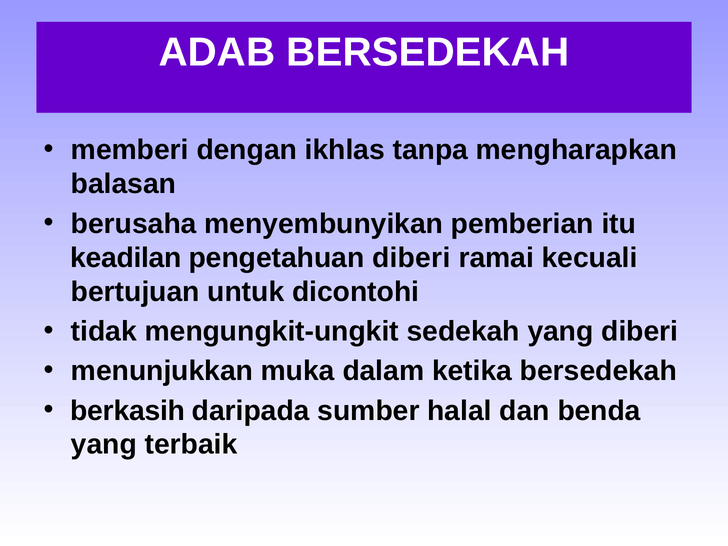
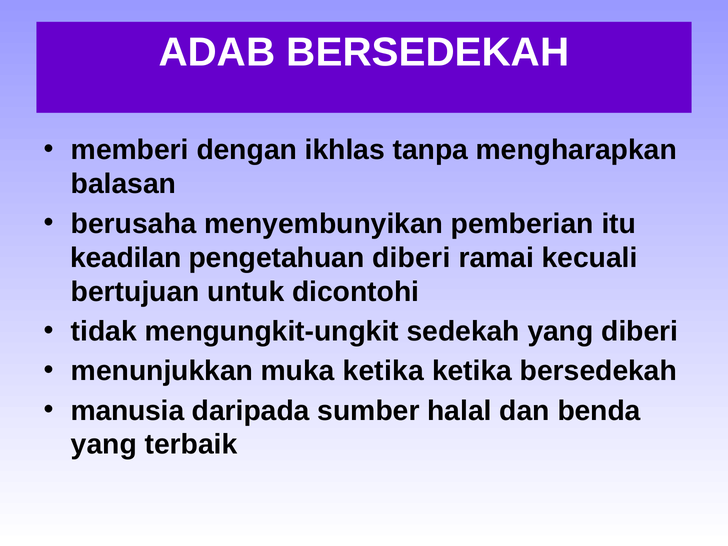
muka dalam: dalam -> ketika
berkasih: berkasih -> manusia
